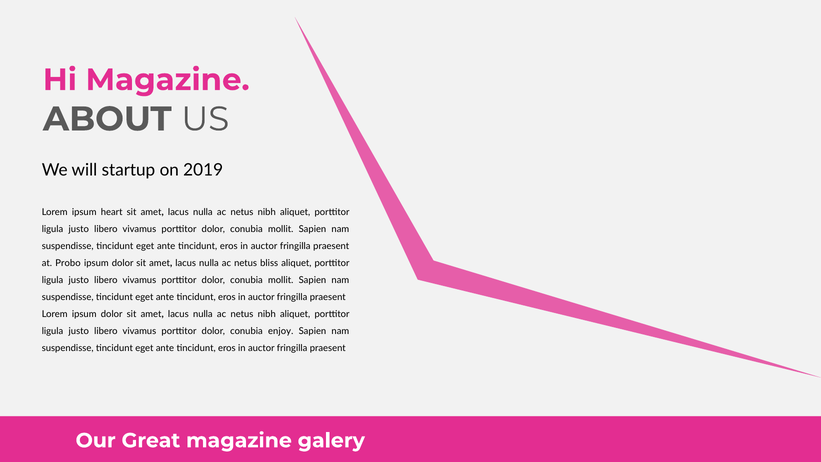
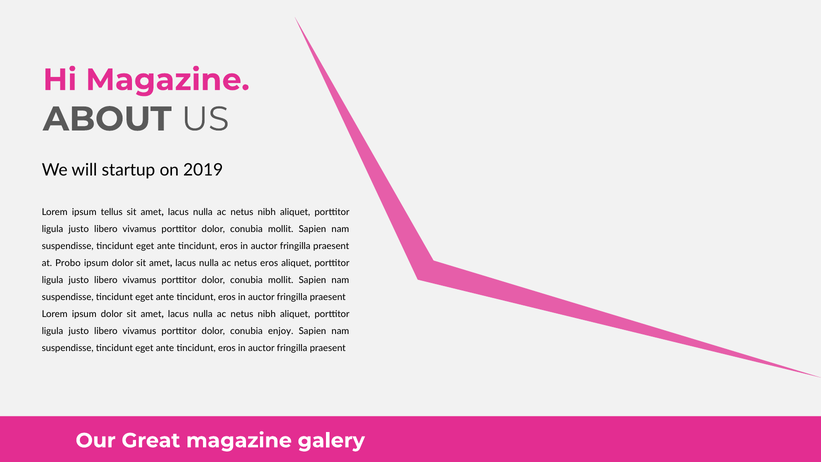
heart: heart -> tellus
netus bliss: bliss -> eros
